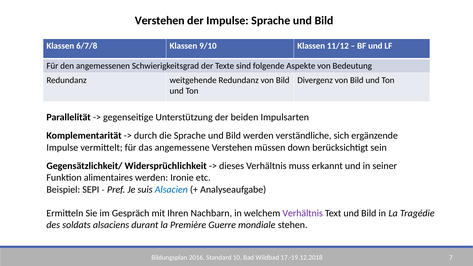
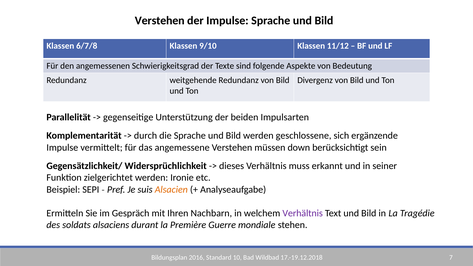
verständliche: verständliche -> geschlossene
alimentaires: alimentaires -> zielgerichtet
Alsacien colour: blue -> orange
